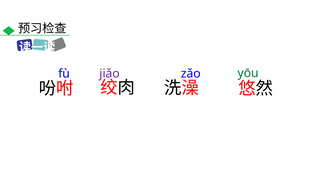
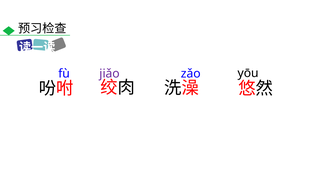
yōu colour: green -> black
